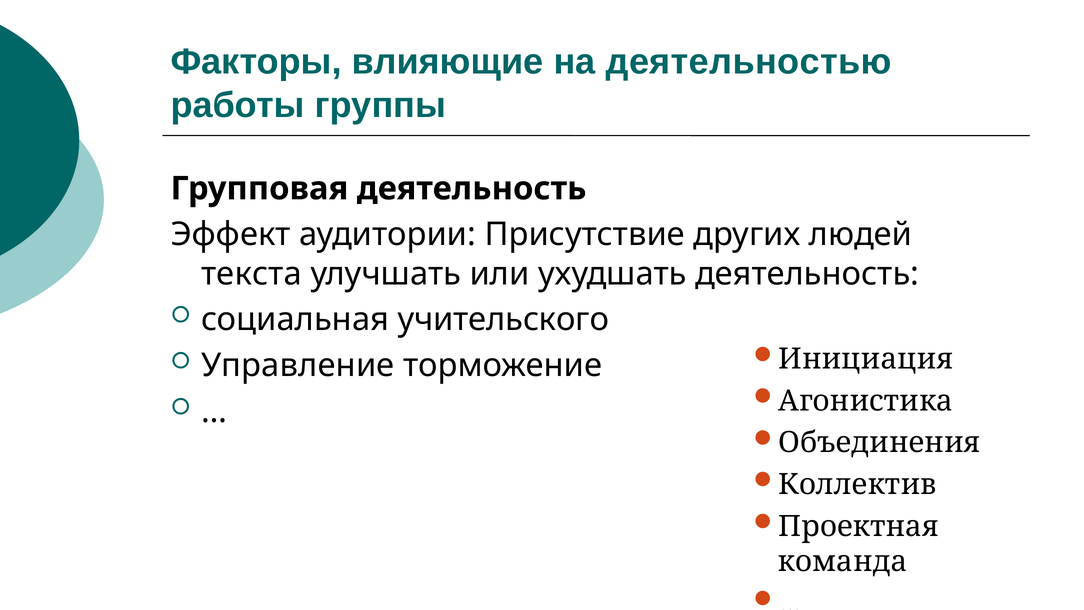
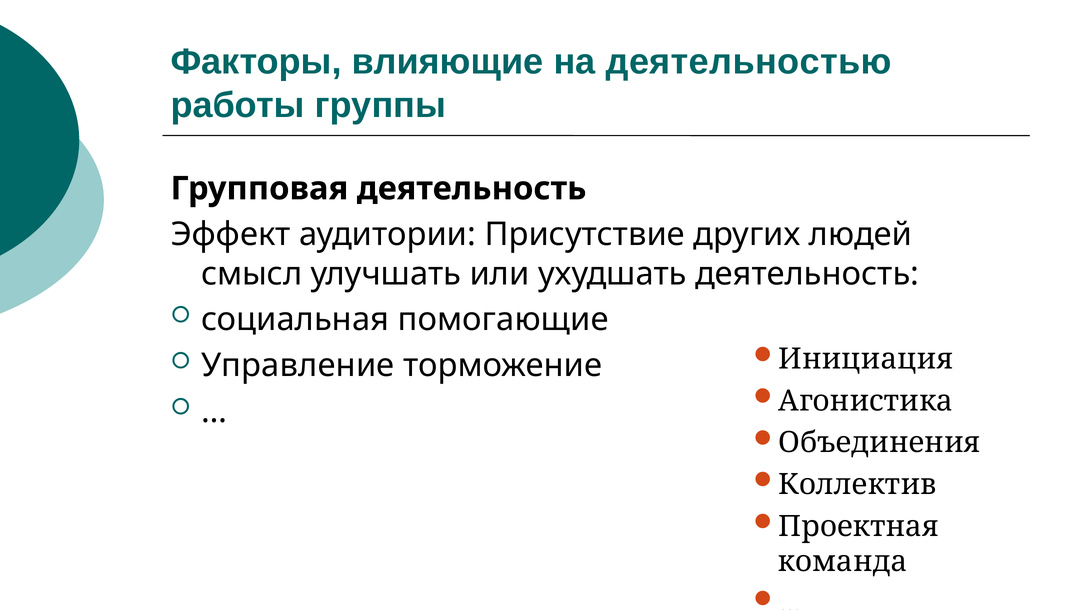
текста: текста -> смысл
учительского: учительского -> помогающие
